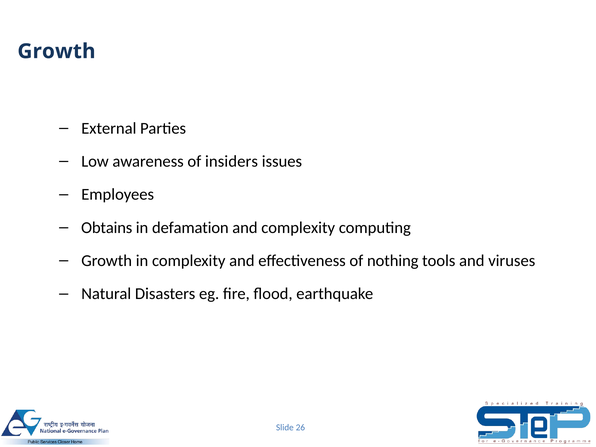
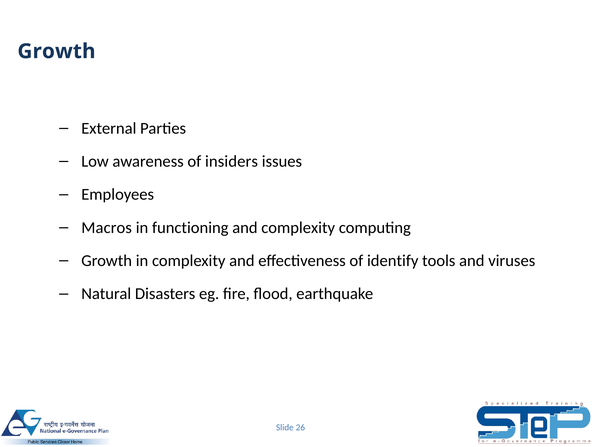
Obtains: Obtains -> Macros
defamation: defamation -> functioning
nothing: nothing -> identify
